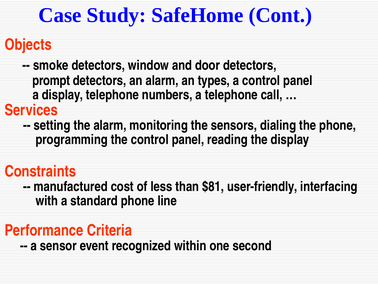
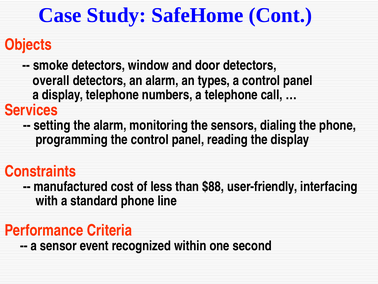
prompt: prompt -> overall
$81: $81 -> $88
